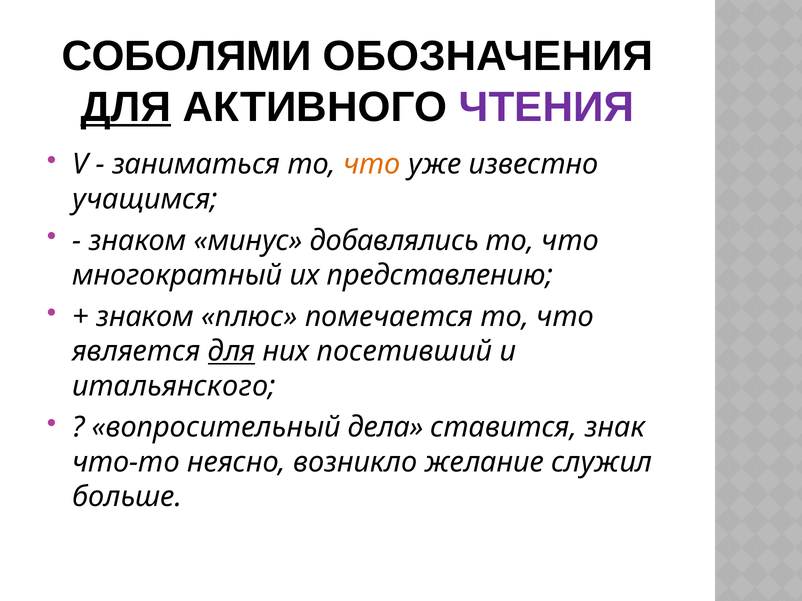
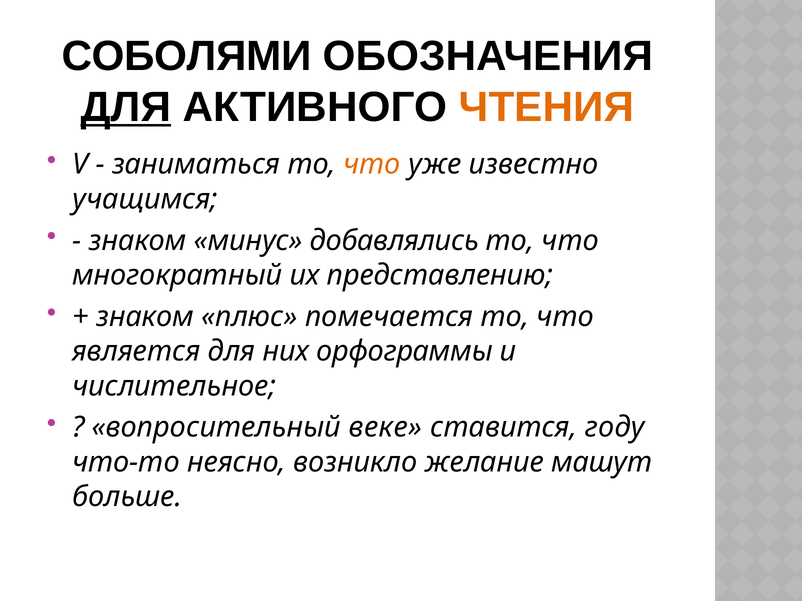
ЧТЕНИЯ colour: purple -> orange
для at (232, 352) underline: present -> none
посетивший: посетивший -> орфограммы
итальянского: итальянского -> числительное
дела: дела -> веке
знак: знак -> году
служил: служил -> машут
